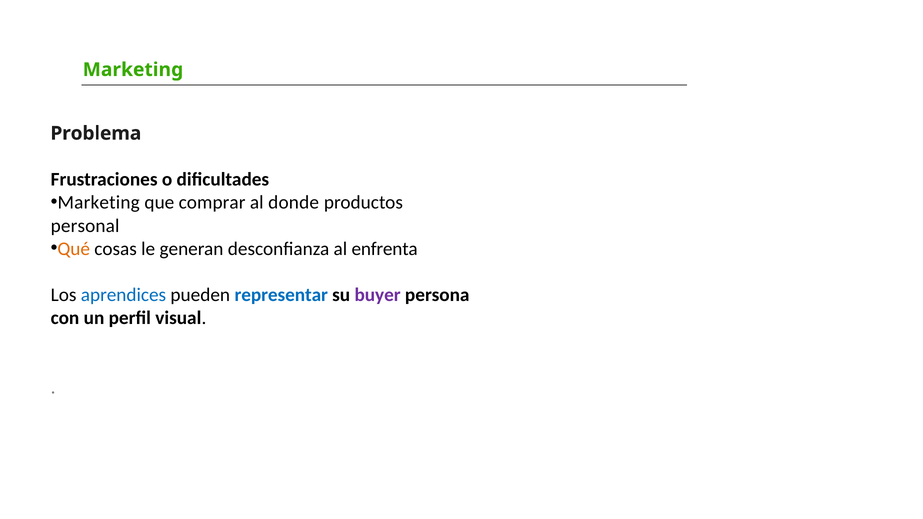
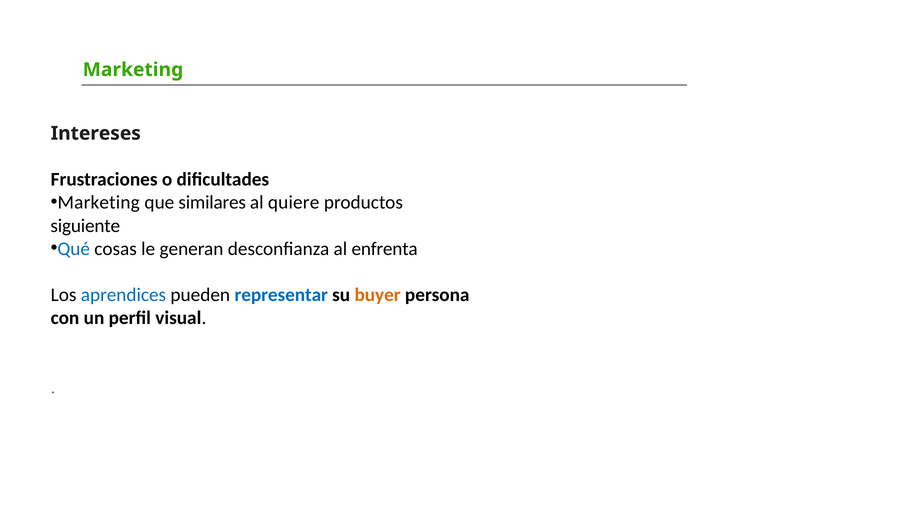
Problema: Problema -> Intereses
comprar: comprar -> similares
donde: donde -> quiere
personal: personal -> siguiente
Qué colour: orange -> blue
buyer colour: purple -> orange
